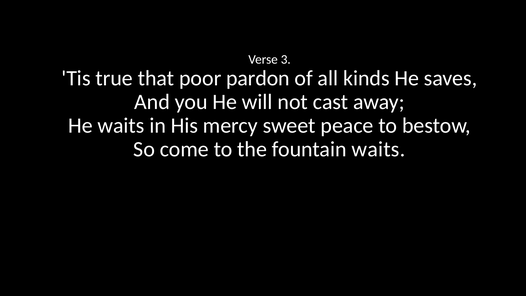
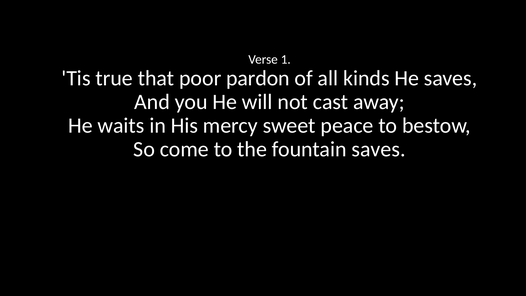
3: 3 -> 1
fountain waits: waits -> saves
